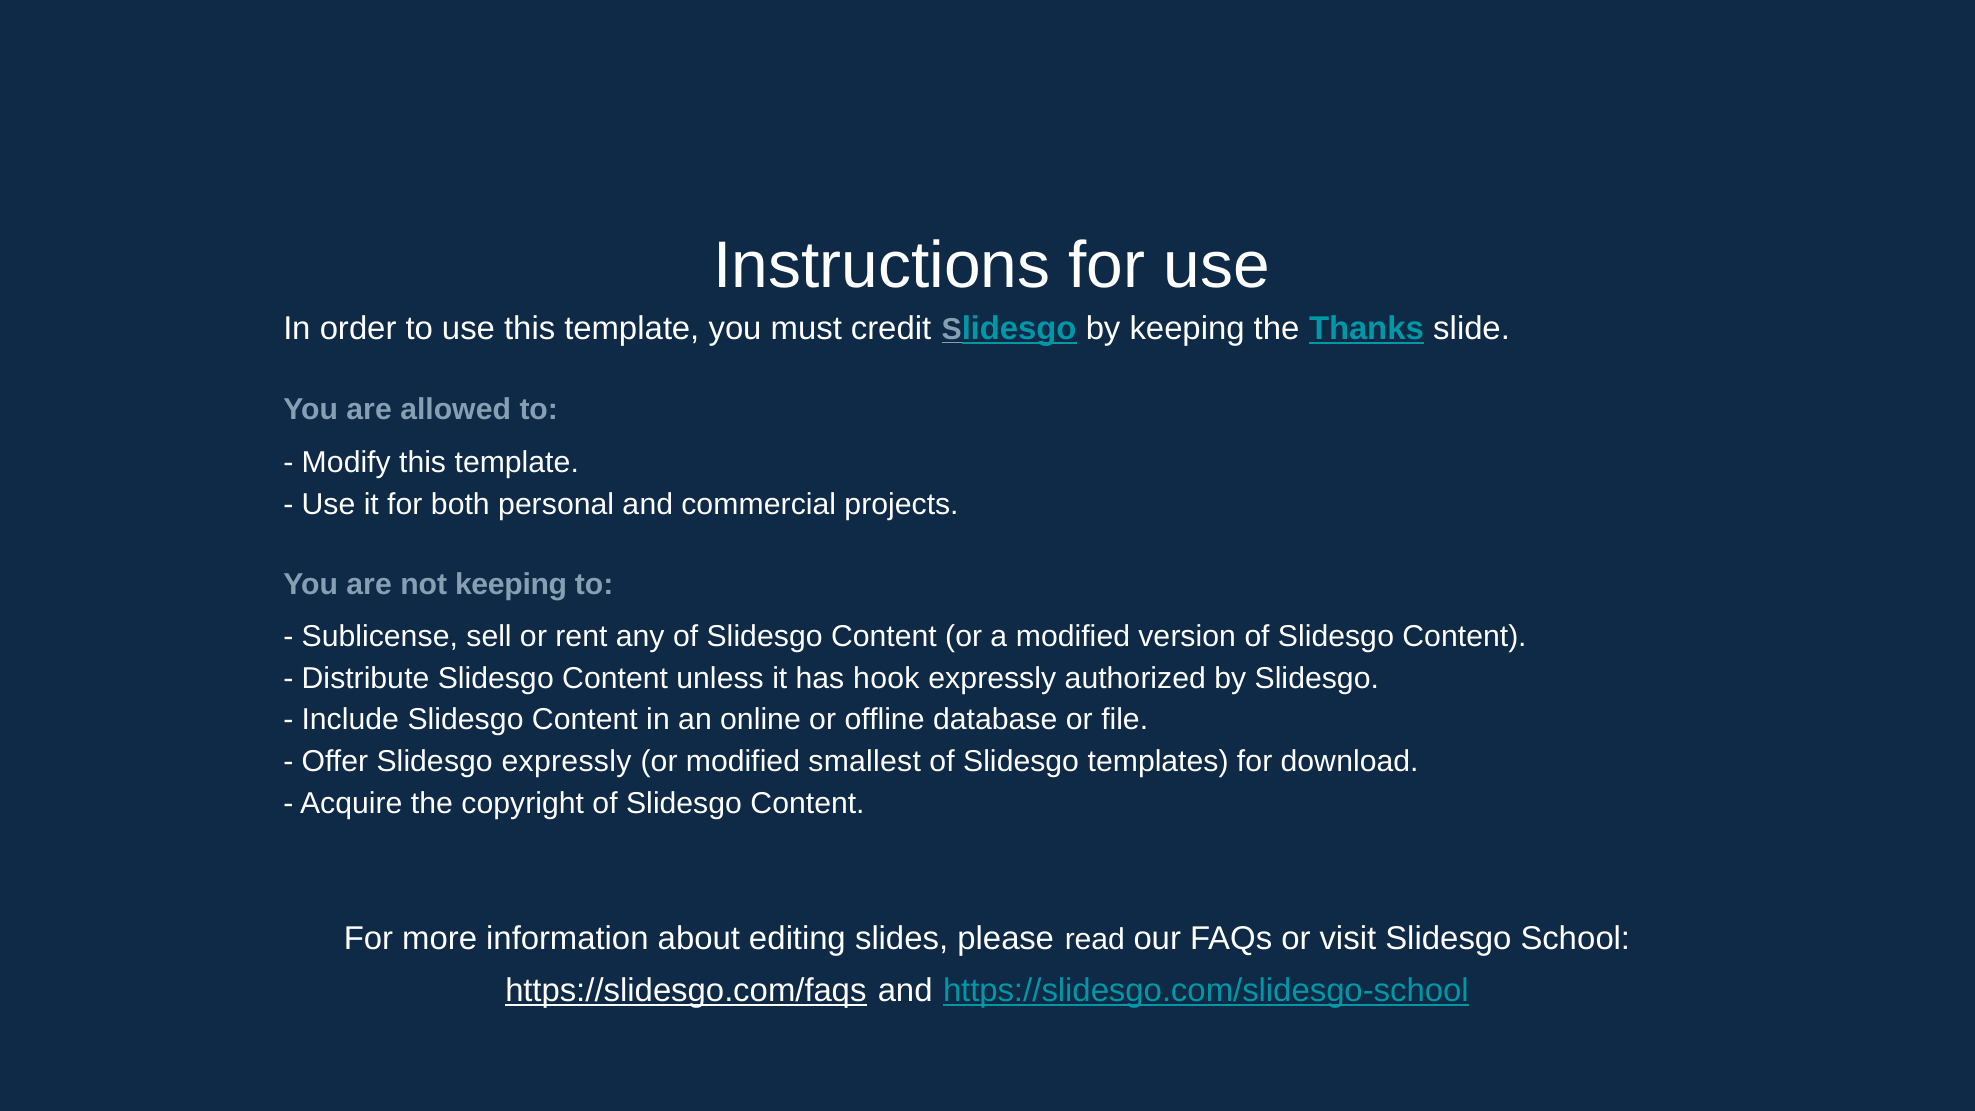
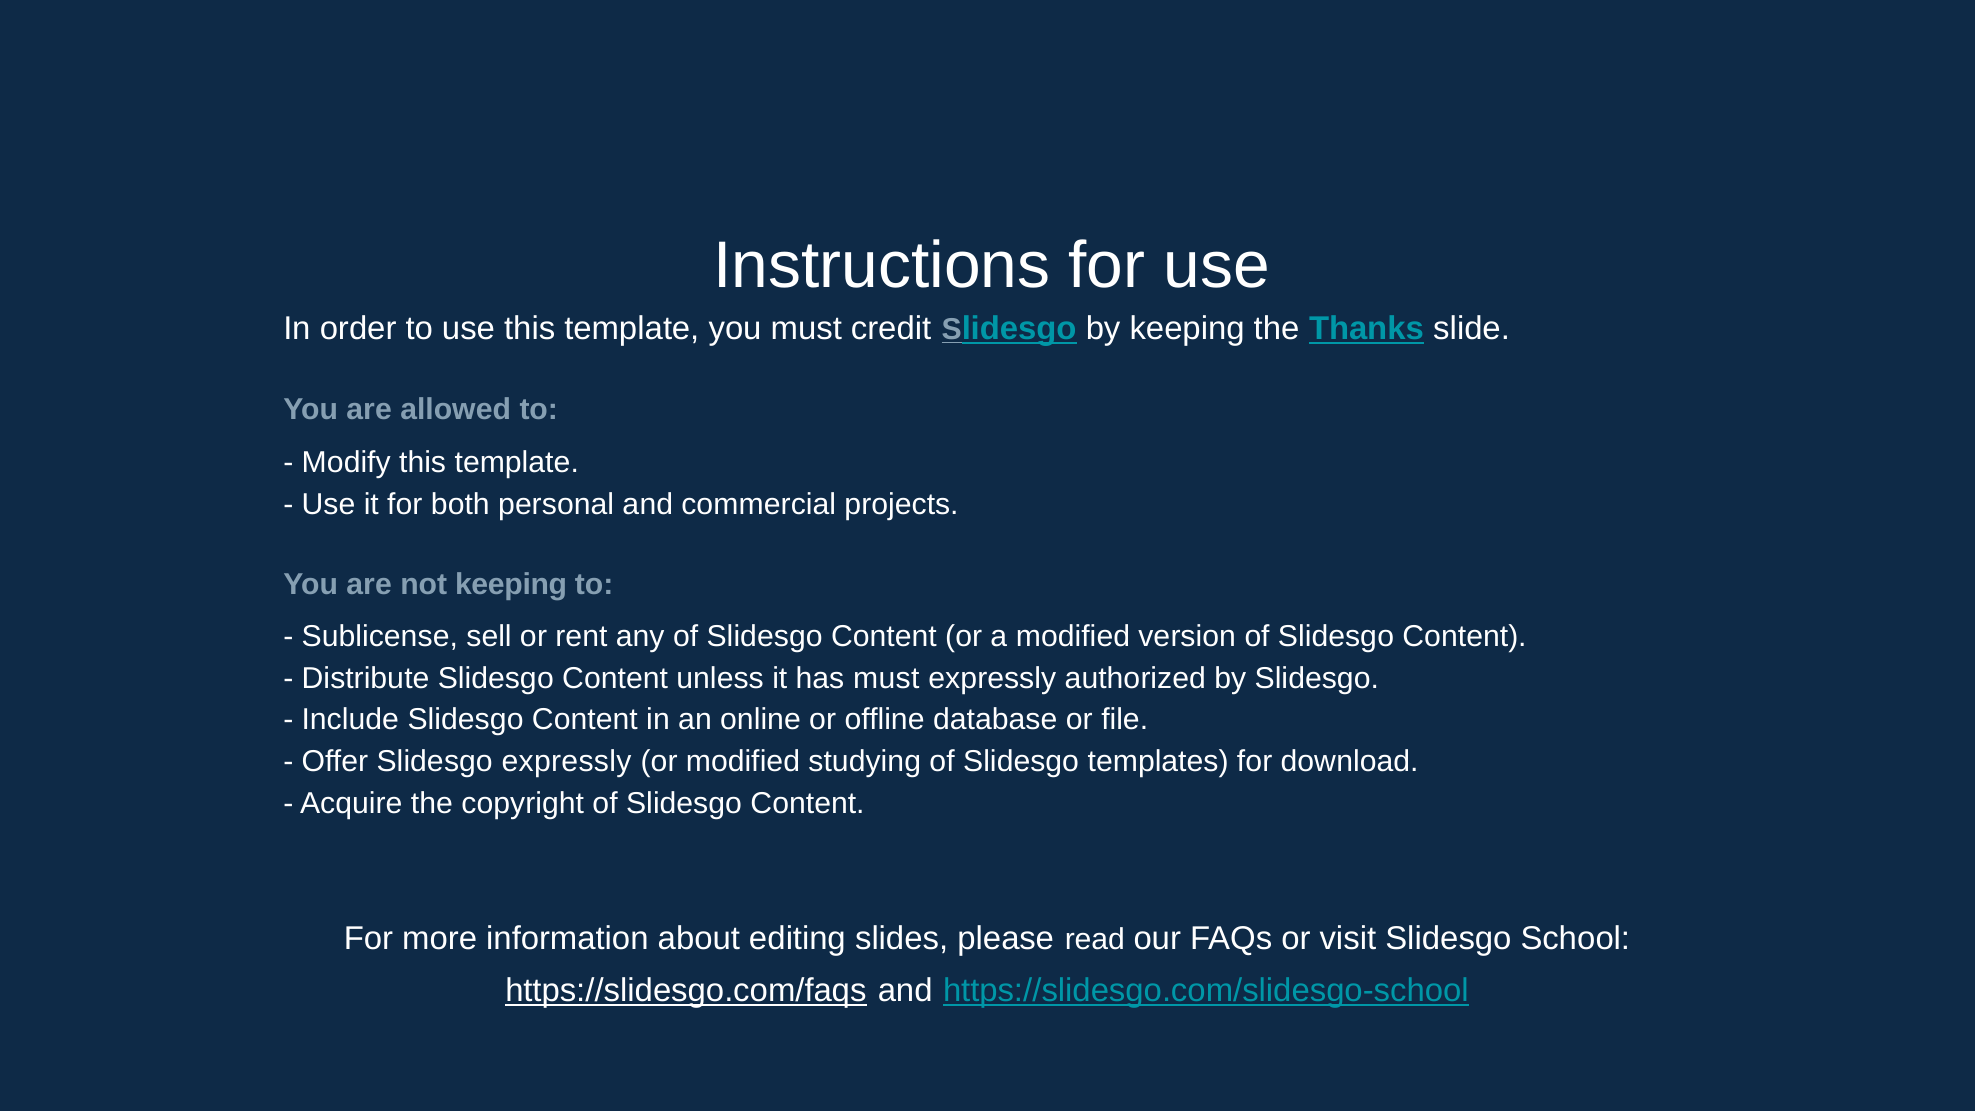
has hook: hook -> must
smallest: smallest -> studying
